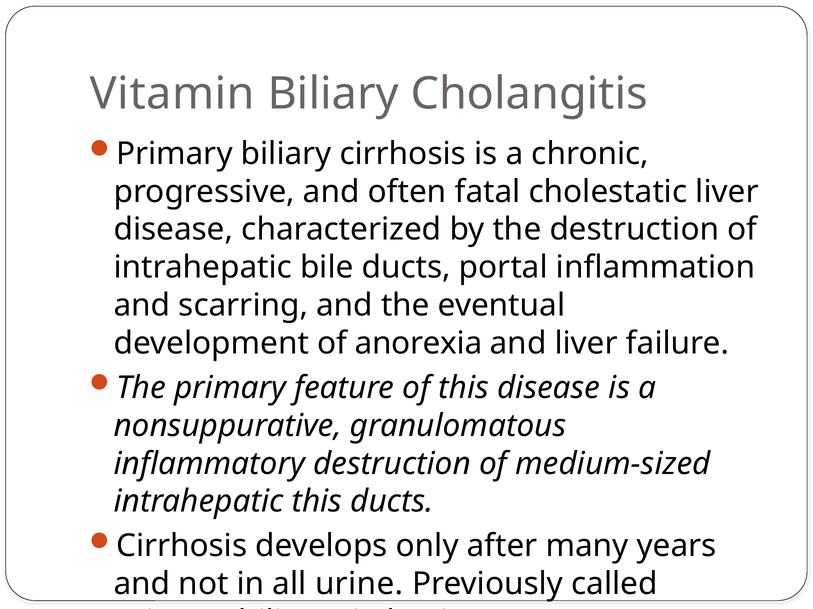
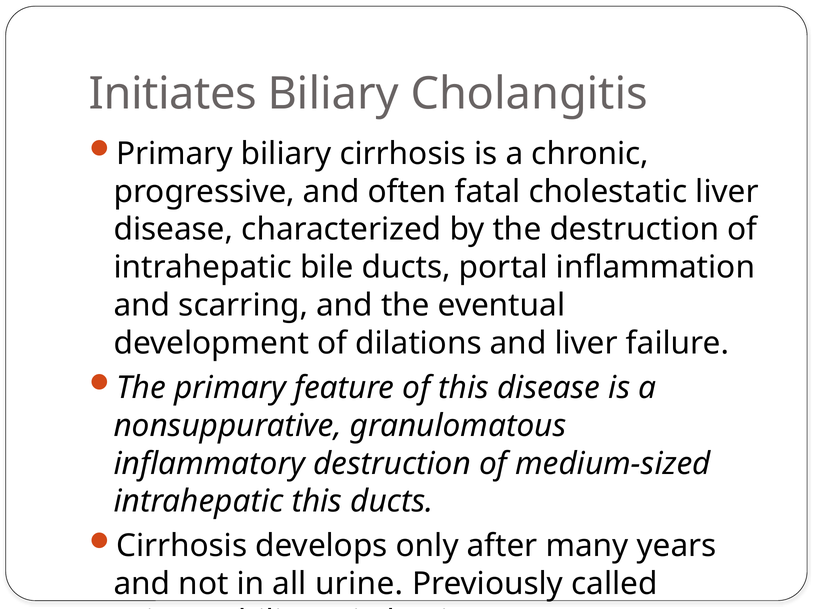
Vitamin: Vitamin -> Initiates
anorexia: anorexia -> dilations
